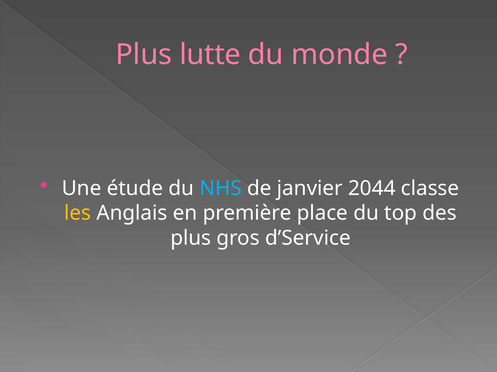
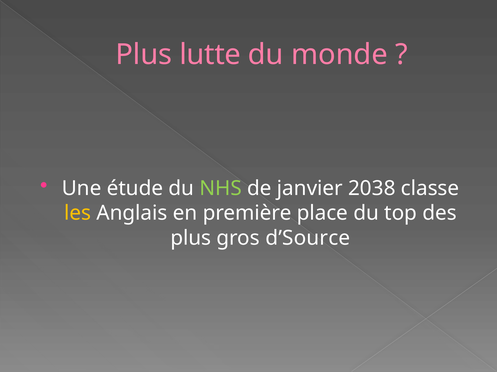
NHS colour: light blue -> light green
2044: 2044 -> 2038
d’Service: d’Service -> d’Source
